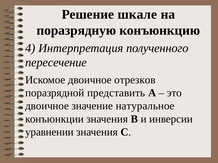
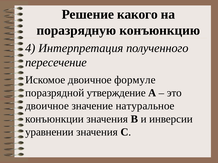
шкале: шкале -> какого
отрезков: отрезков -> формуле
представить: представить -> утверждение
